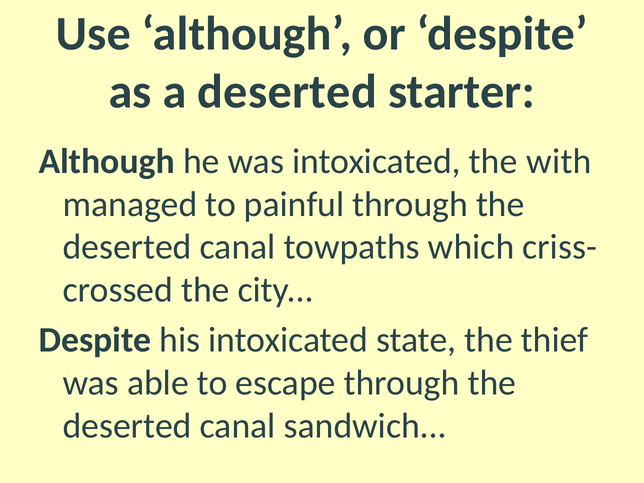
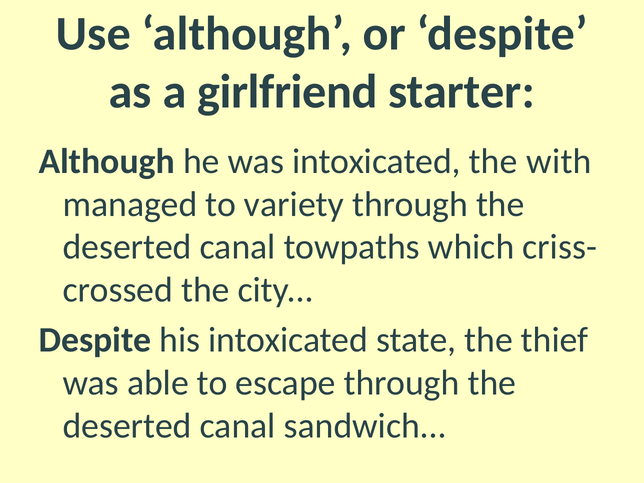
a deserted: deserted -> girlfriend
painful: painful -> variety
